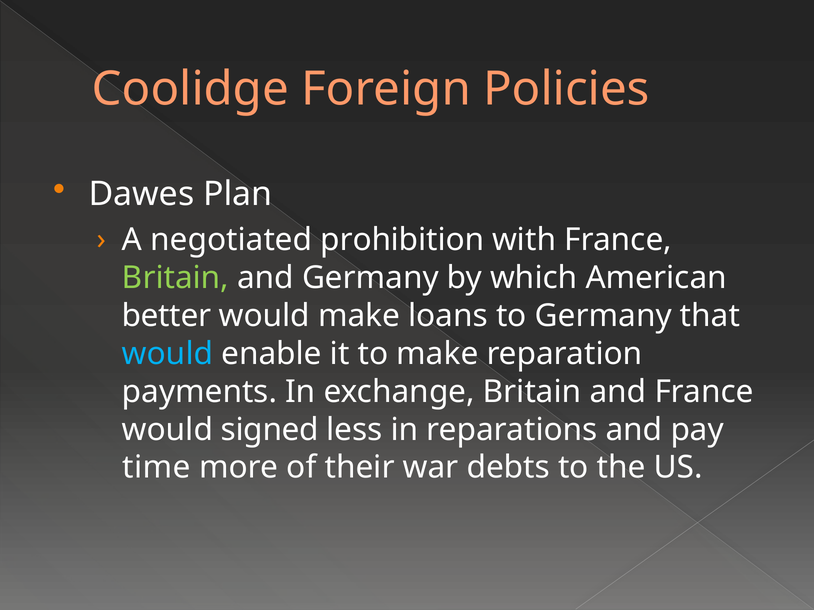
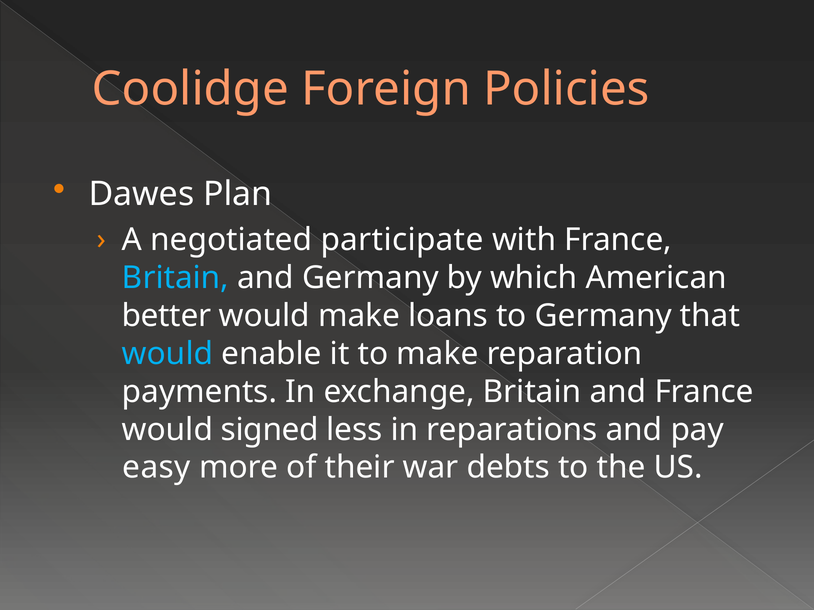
prohibition: prohibition -> participate
Britain at (175, 278) colour: light green -> light blue
time: time -> easy
